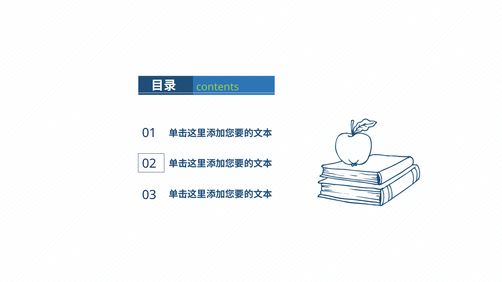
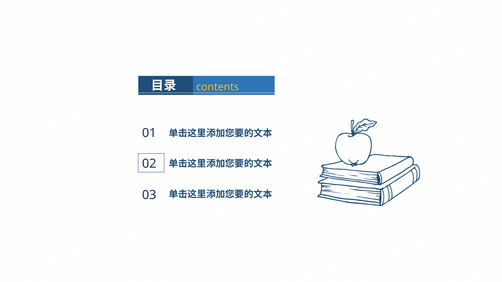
contents colour: light green -> yellow
